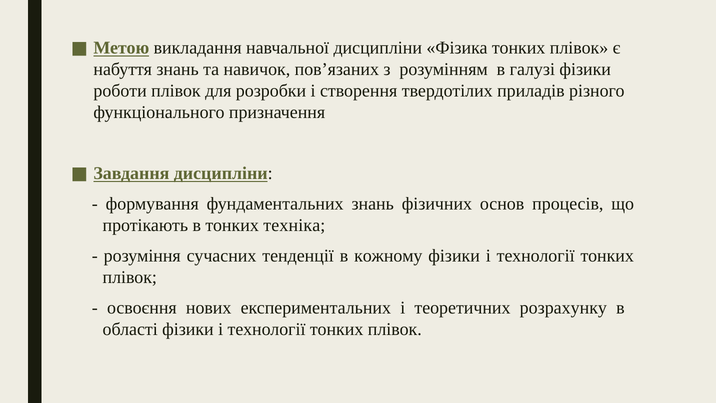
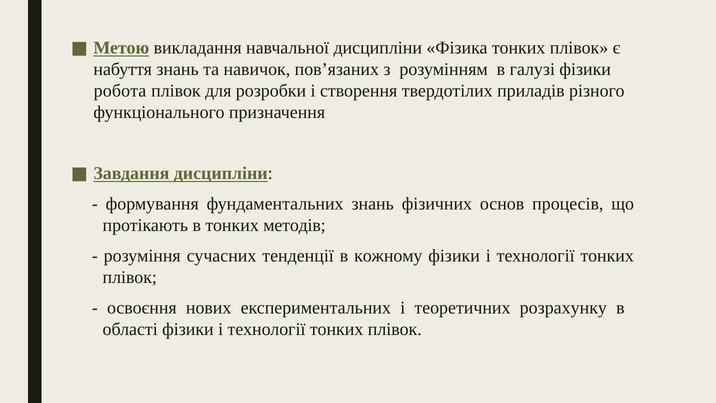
роботи: роботи -> робота
техніка: техніка -> методів
